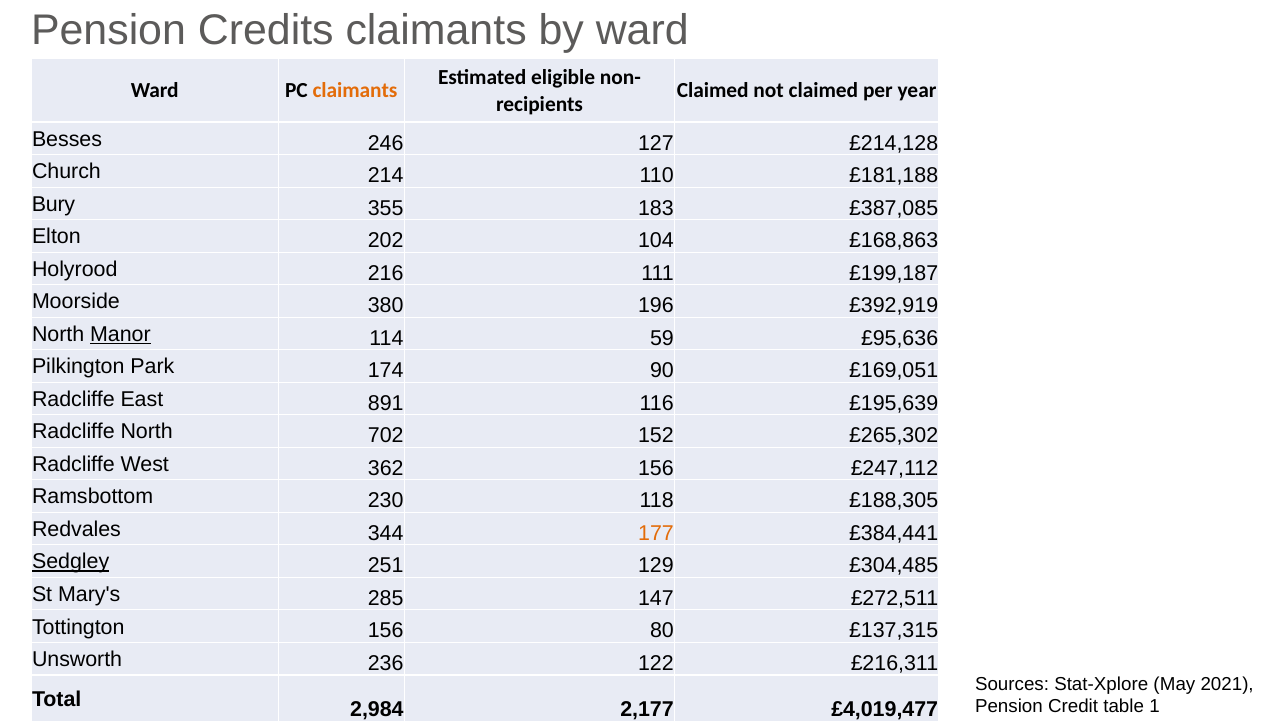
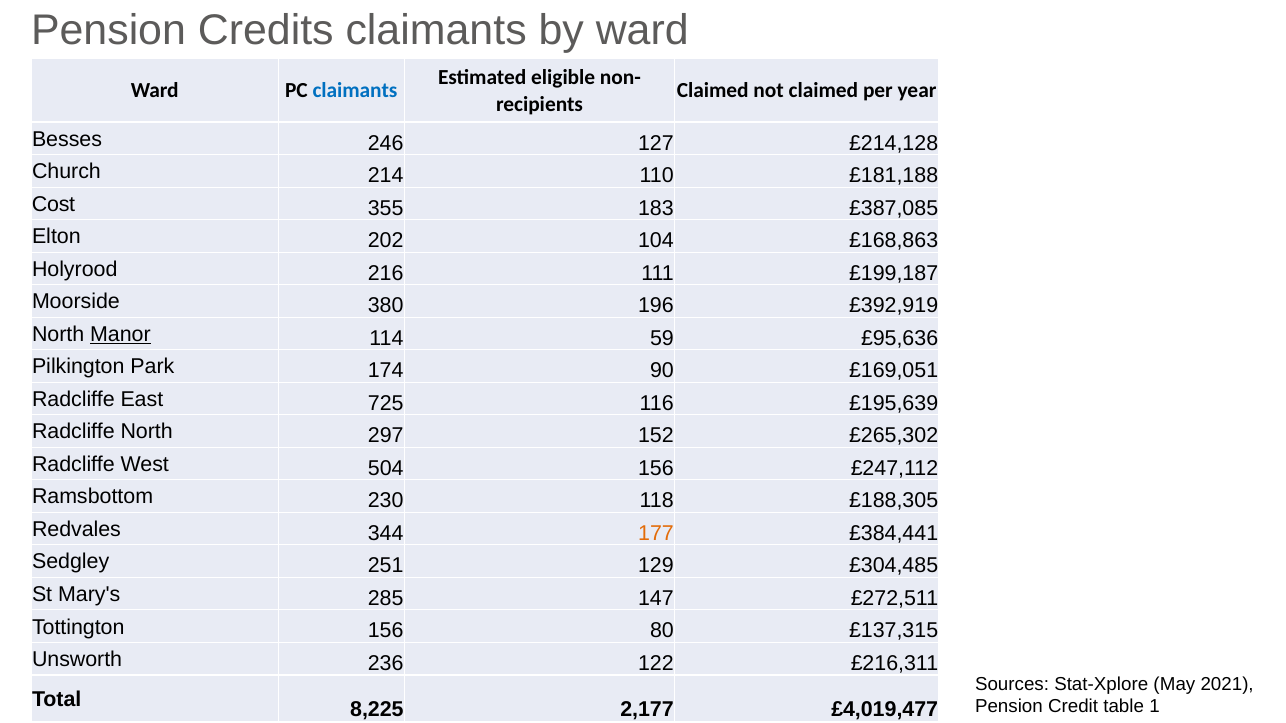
claimants at (355, 91) colour: orange -> blue
Bury: Bury -> Cost
891: 891 -> 725
702: 702 -> 297
362: 362 -> 504
Sedgley underline: present -> none
2,984: 2,984 -> 8,225
